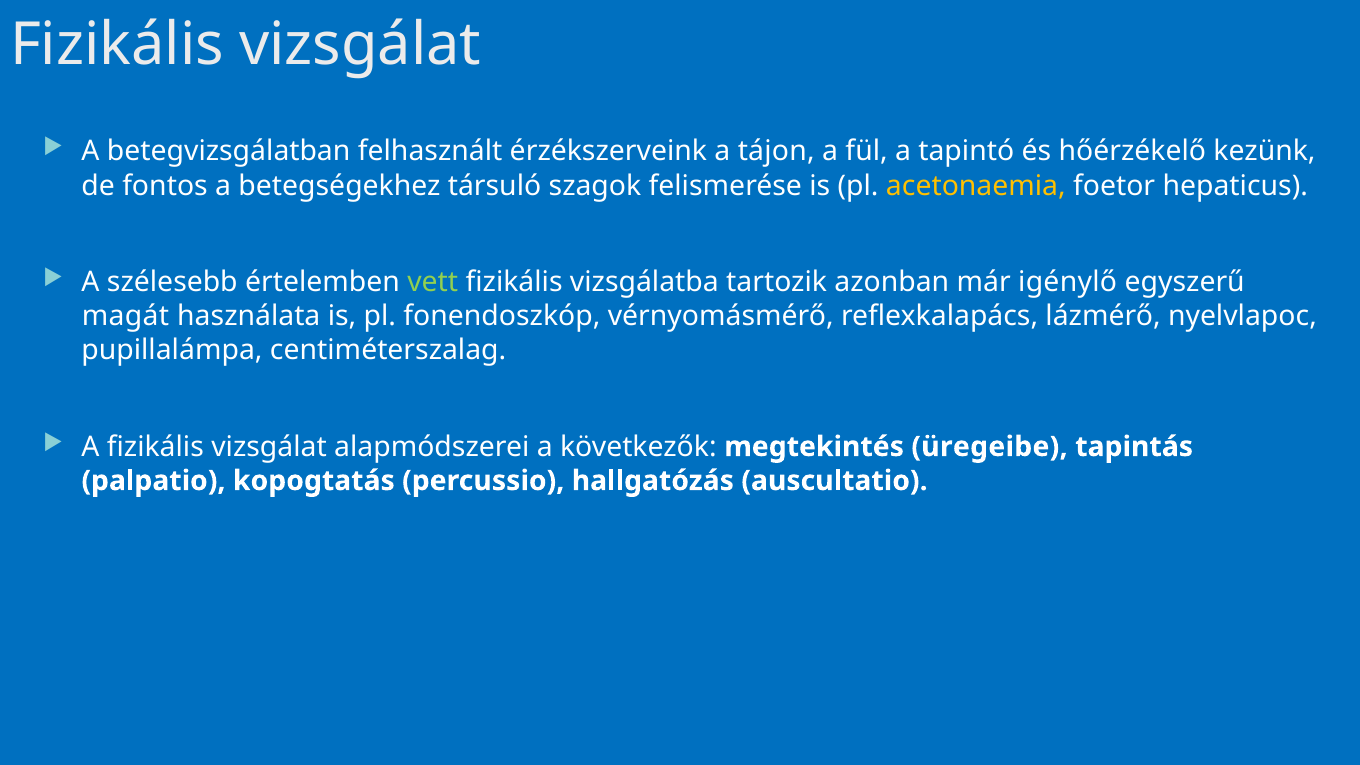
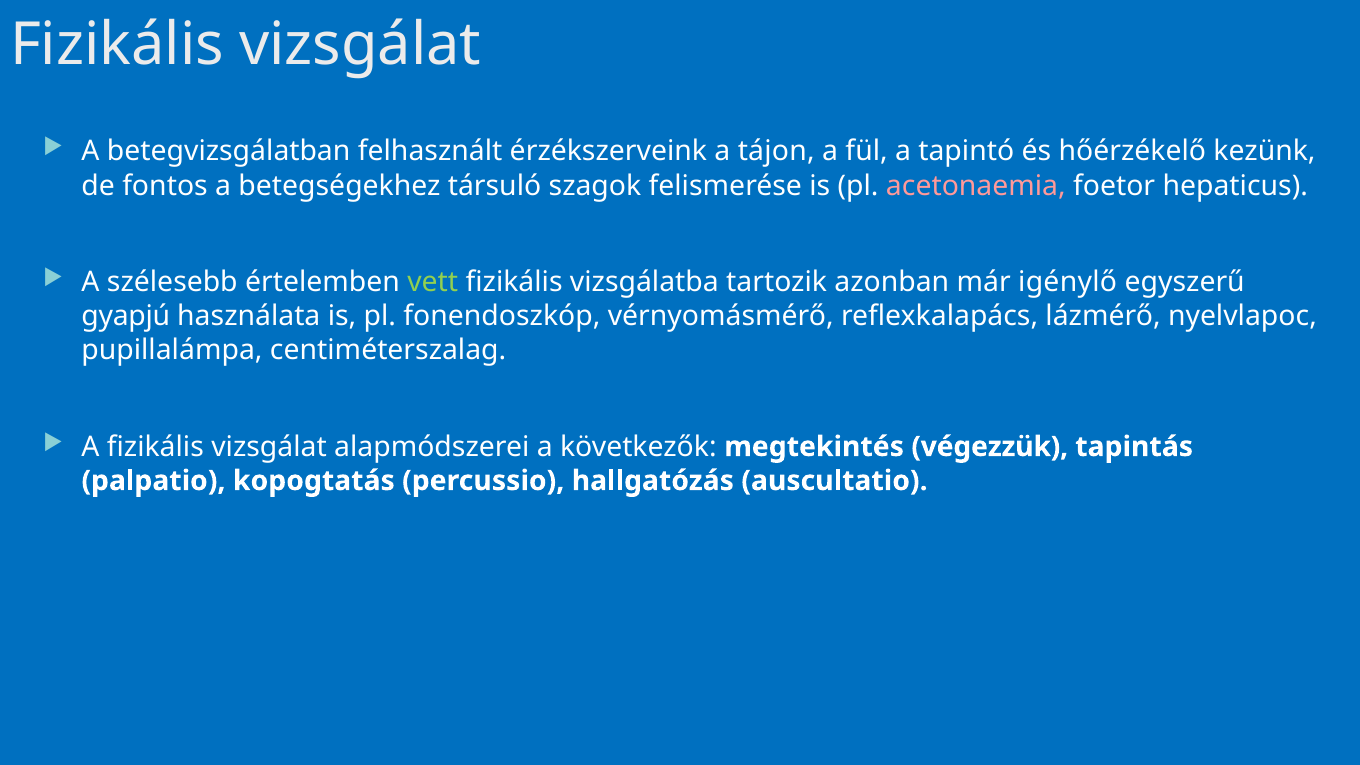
acetonaemia colour: yellow -> pink
magát: magát -> gyapjú
üregeibe: üregeibe -> végezzük
